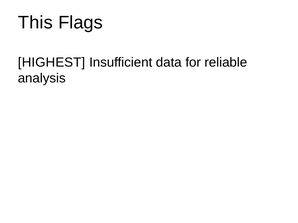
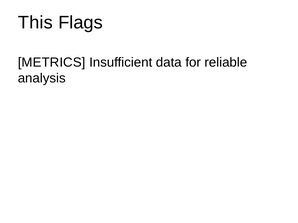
HIGHEST: HIGHEST -> METRICS
